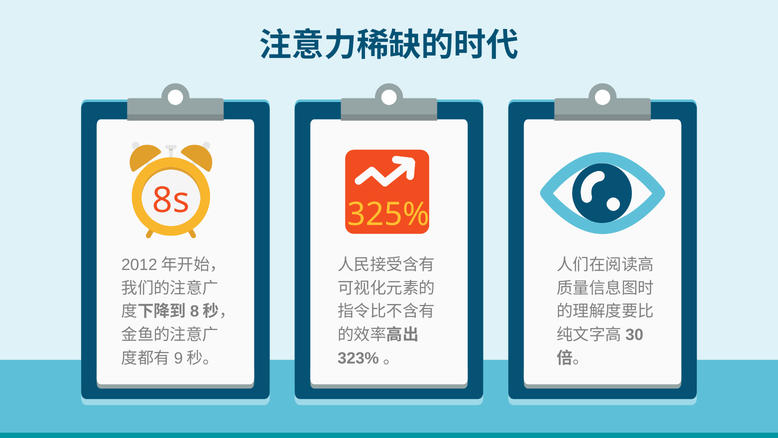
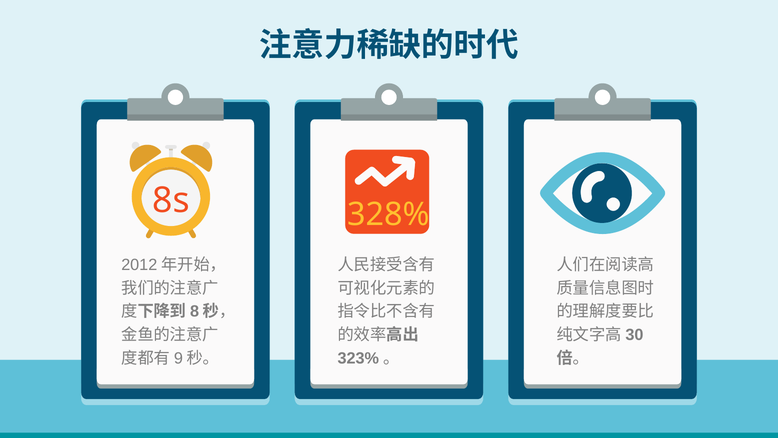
325%: 325% -> 328%
